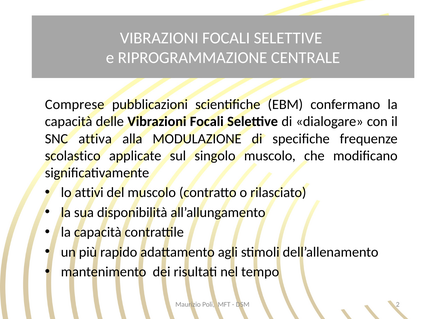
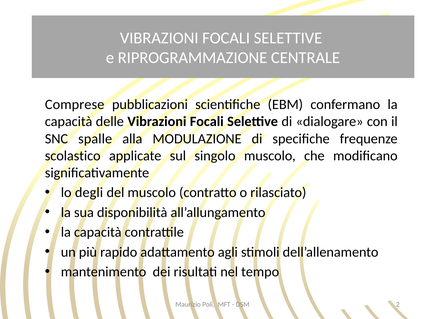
attiva: attiva -> spalle
attivi: attivi -> degli
